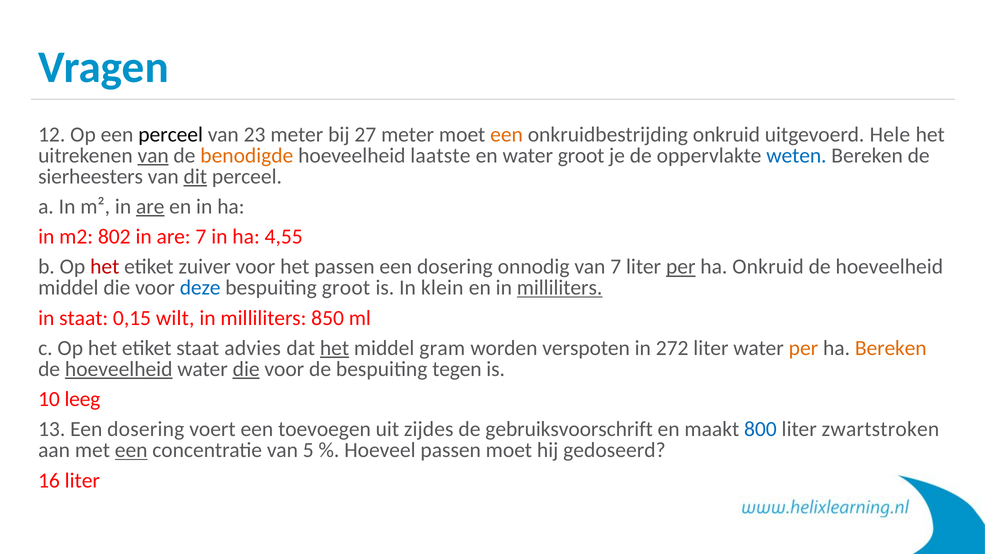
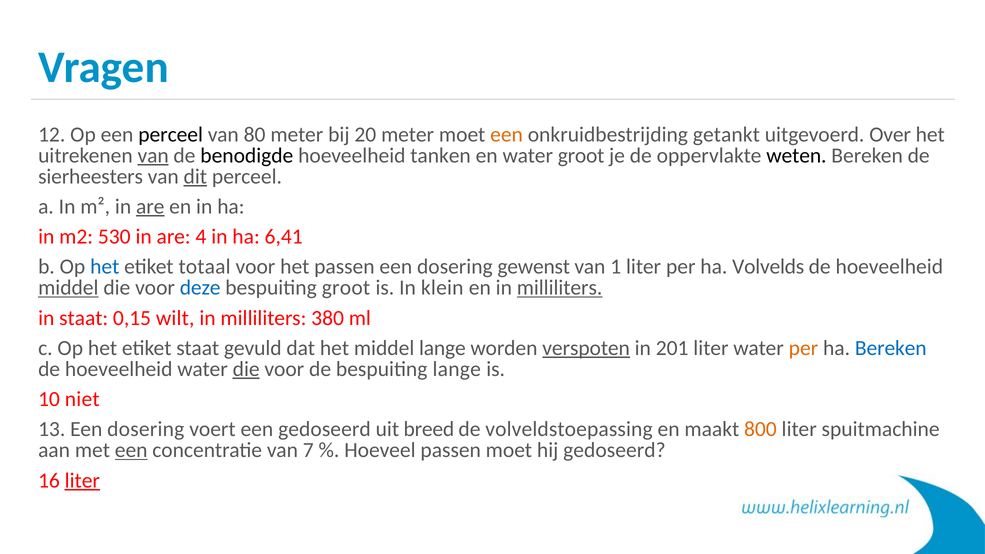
23: 23 -> 80
27: 27 -> 20
onkruidbestrijding onkruid: onkruid -> getankt
Hele: Hele -> Over
benodigde colour: orange -> black
laatste: laatste -> tanken
weten colour: blue -> black
802: 802 -> 530
are 7: 7 -> 4
4,55: 4,55 -> 6,41
het at (105, 267) colour: red -> blue
zuiver: zuiver -> totaal
onnodig: onnodig -> gewenst
van 7: 7 -> 1
per at (681, 267) underline: present -> none
ha Onkruid: Onkruid -> Volvelds
middel at (68, 288) underline: none -> present
850: 850 -> 380
advies: advies -> gevuld
het at (335, 348) underline: present -> none
middel gram: gram -> lange
verspoten underline: none -> present
272: 272 -> 201
Bereken at (891, 348) colour: orange -> blue
hoeveelheid at (119, 369) underline: present -> none
bespuiting tegen: tegen -> lange
leeg: leeg -> niet
een toevoegen: toevoegen -> gedoseerd
zijdes: zijdes -> breed
gebruiksvoorschrift: gebruiksvoorschrift -> volveldstoepassing
800 colour: blue -> orange
zwartstroken: zwartstroken -> spuitmachine
5: 5 -> 7
liter at (82, 481) underline: none -> present
